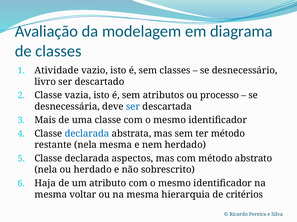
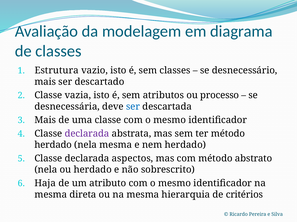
Atividade: Atividade -> Estrutura
livro at (45, 82): livro -> mais
declarada at (87, 134) colour: blue -> purple
restante at (53, 145): restante -> herdado
voltar: voltar -> direta
